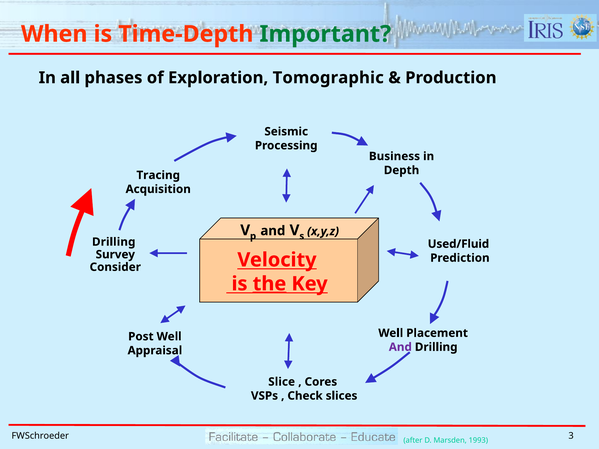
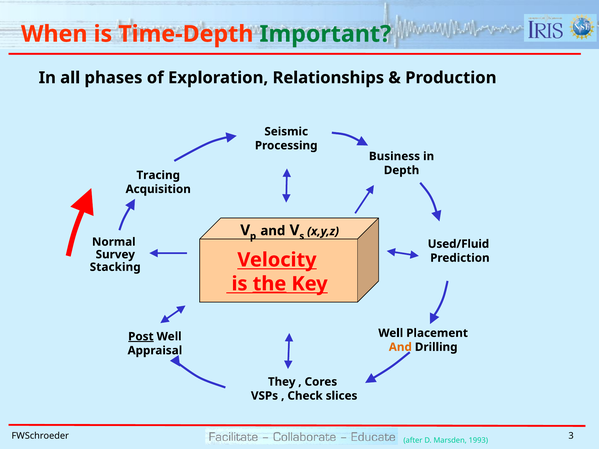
Tomographic: Tomographic -> Relationships
Drilling at (114, 242): Drilling -> Normal
Consider: Consider -> Stacking
Post underline: none -> present
And at (400, 347) colour: purple -> orange
Slice: Slice -> They
